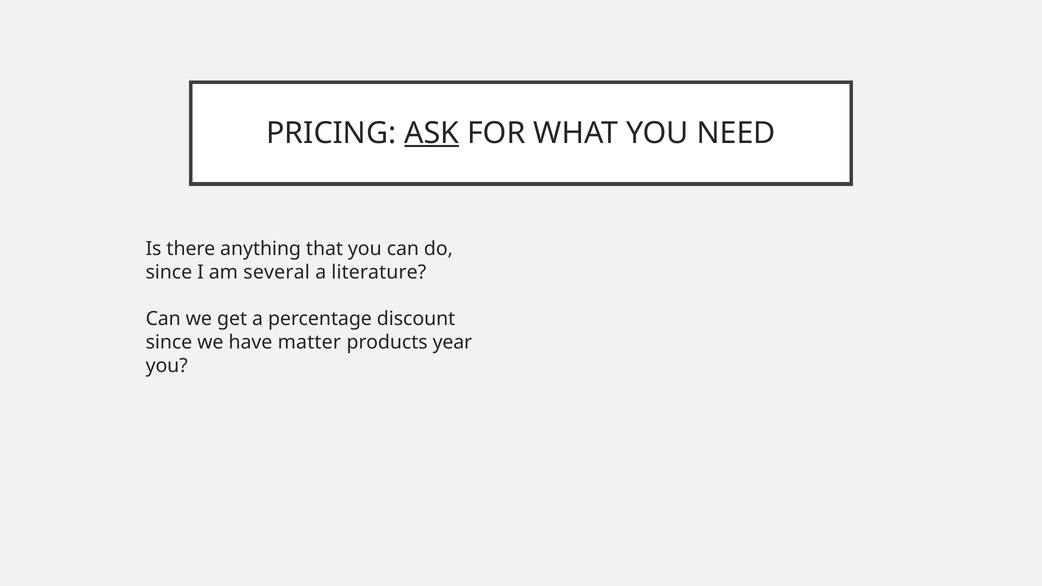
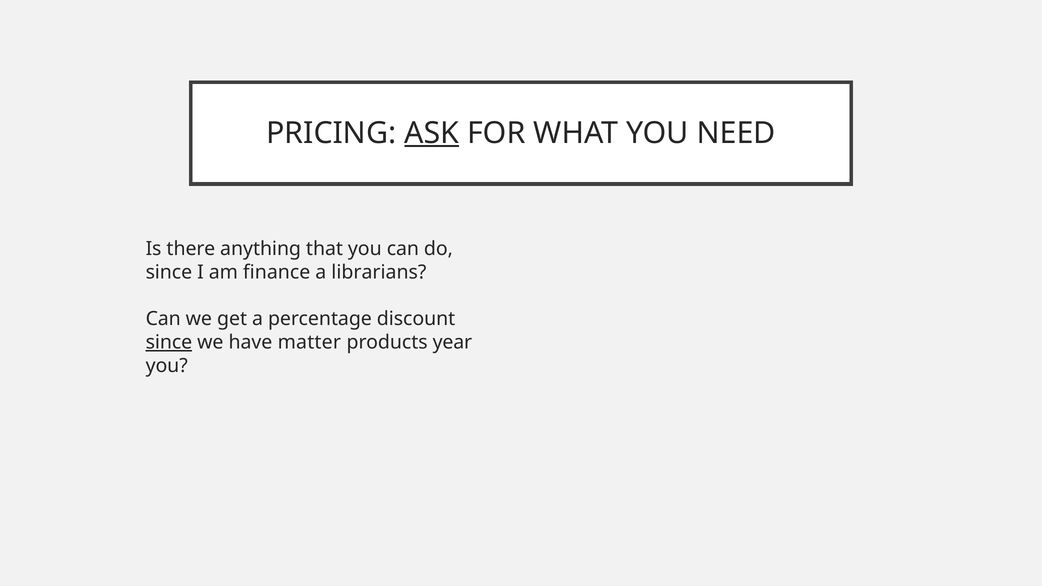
several: several -> finance
literature: literature -> librarians
since at (169, 342) underline: none -> present
